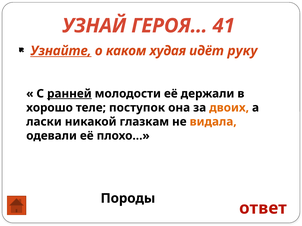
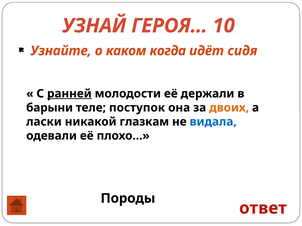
41: 41 -> 10
Узнайте underline: present -> none
худая: худая -> когда
руку: руку -> сидя
хорошо: хорошо -> барыни
видала colour: orange -> blue
